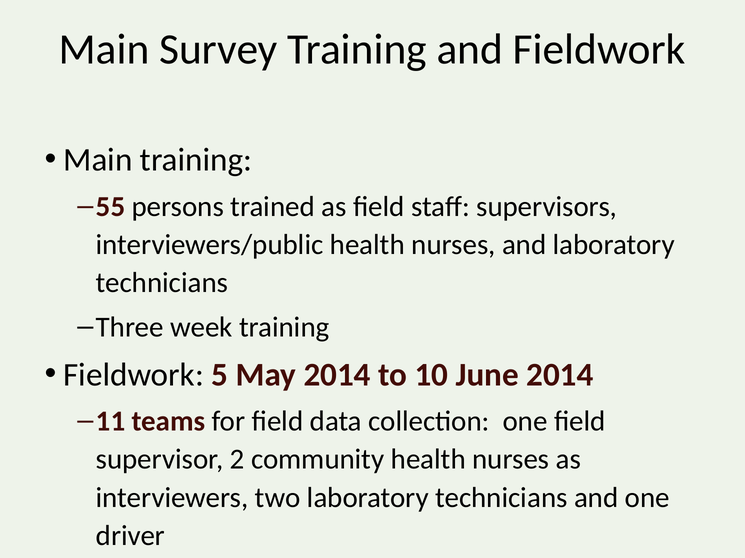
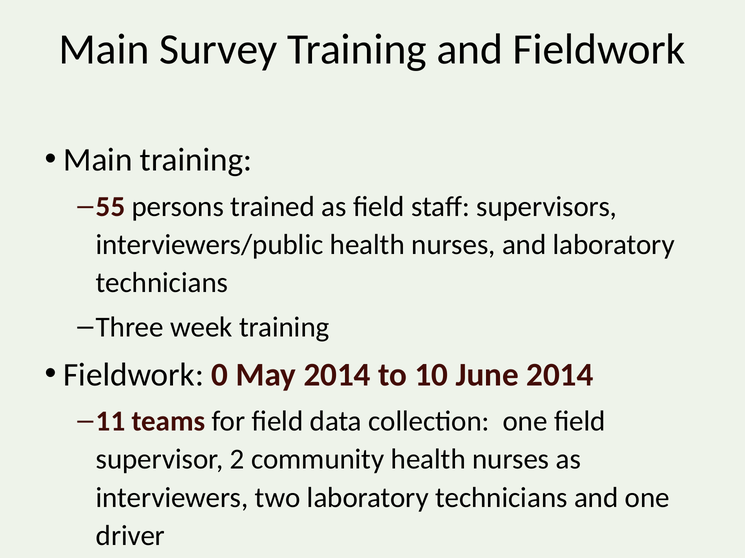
5: 5 -> 0
